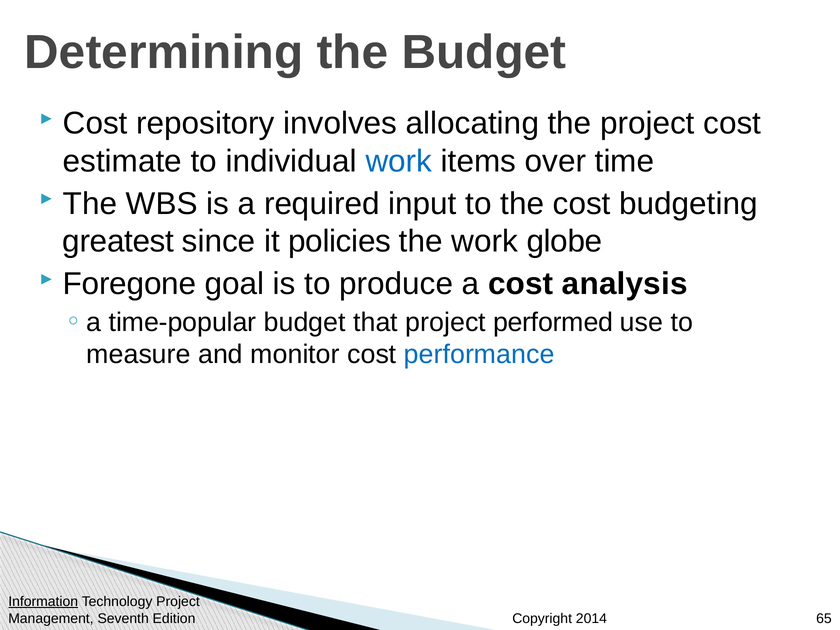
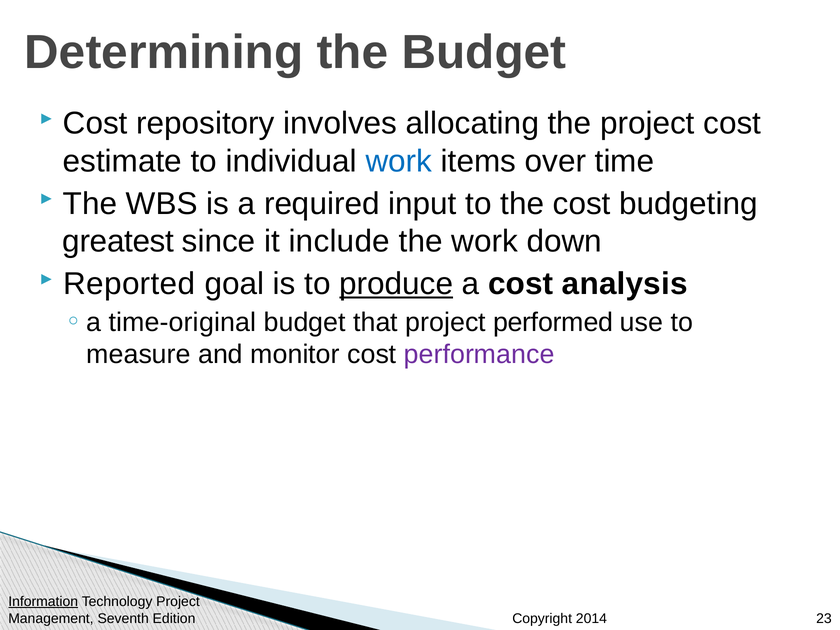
policies: policies -> include
globe: globe -> down
Foregone: Foregone -> Reported
produce underline: none -> present
time-popular: time-popular -> time-original
performance colour: blue -> purple
65: 65 -> 23
